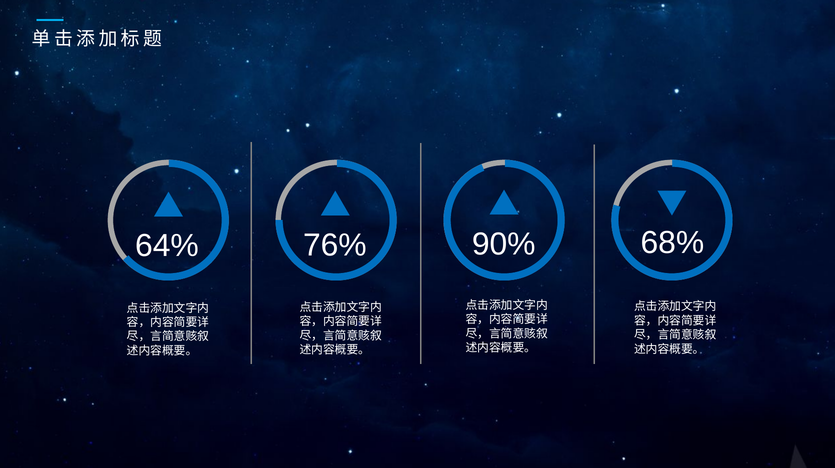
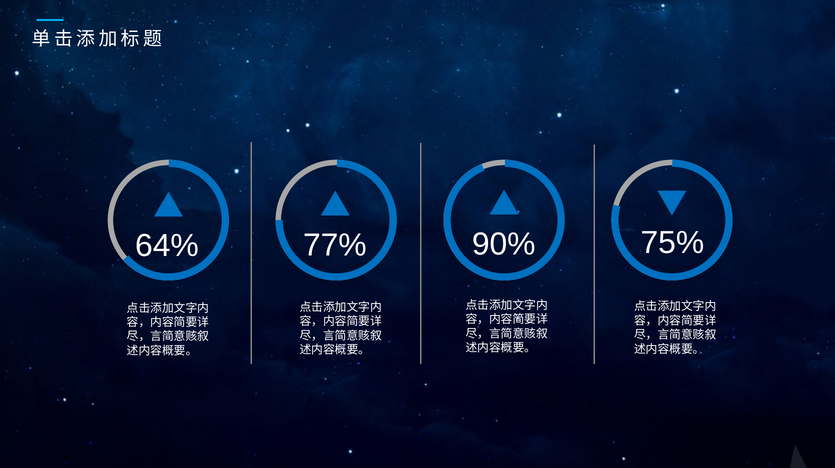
76%: 76% -> 77%
68%: 68% -> 75%
